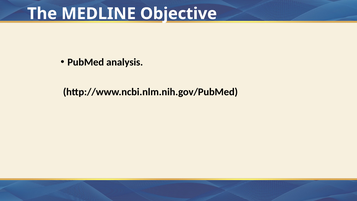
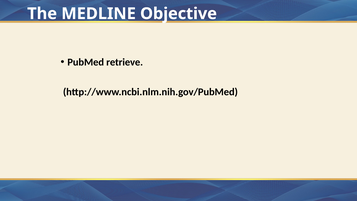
analysis: analysis -> retrieve
